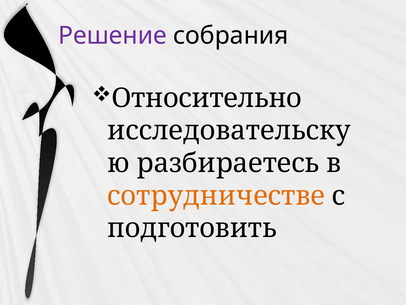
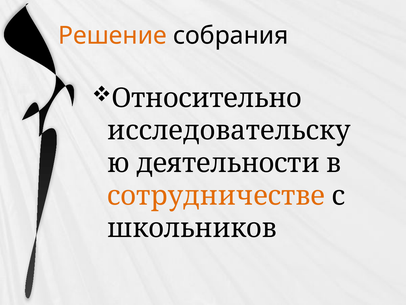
Решение colour: purple -> orange
разбираетесь: разбираетесь -> деятельности
подготовить: подготовить -> школьников
